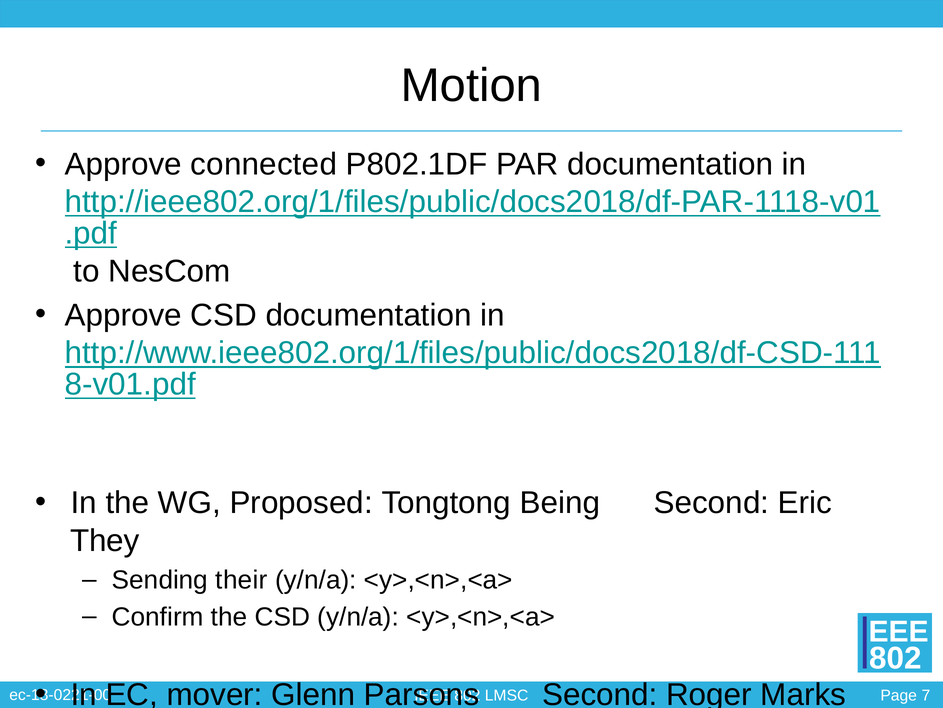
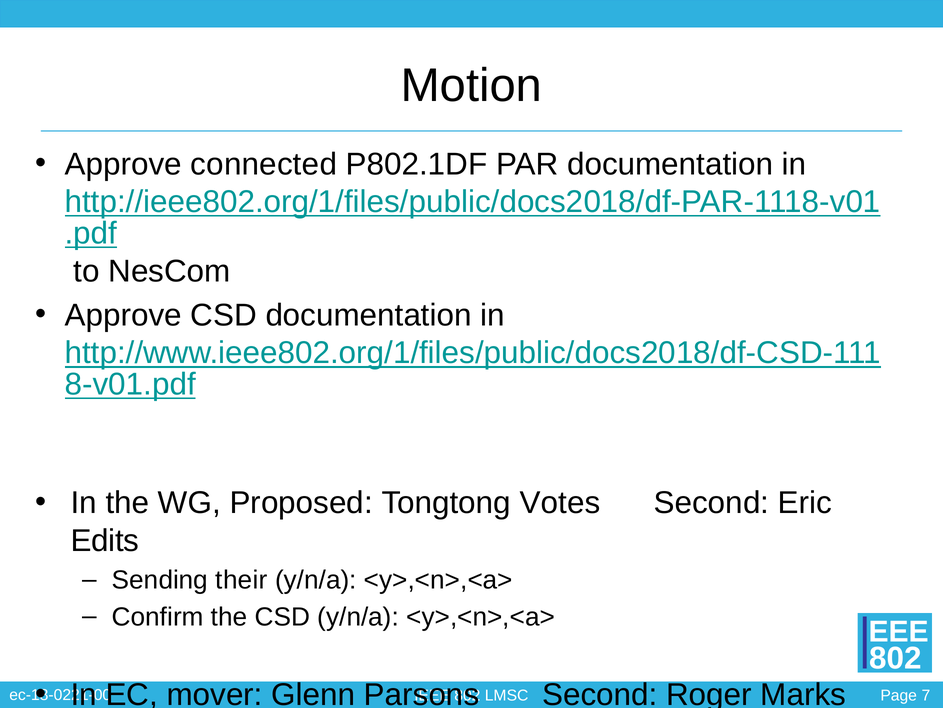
Being: Being -> Votes
They: They -> Edits
